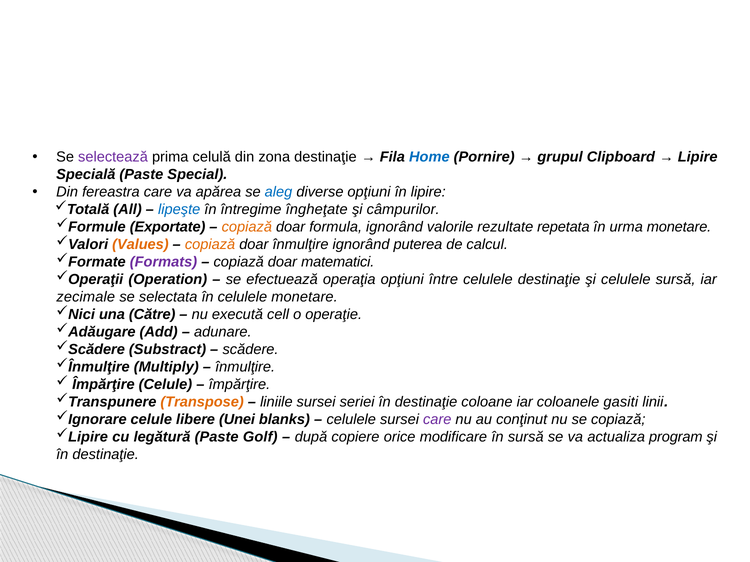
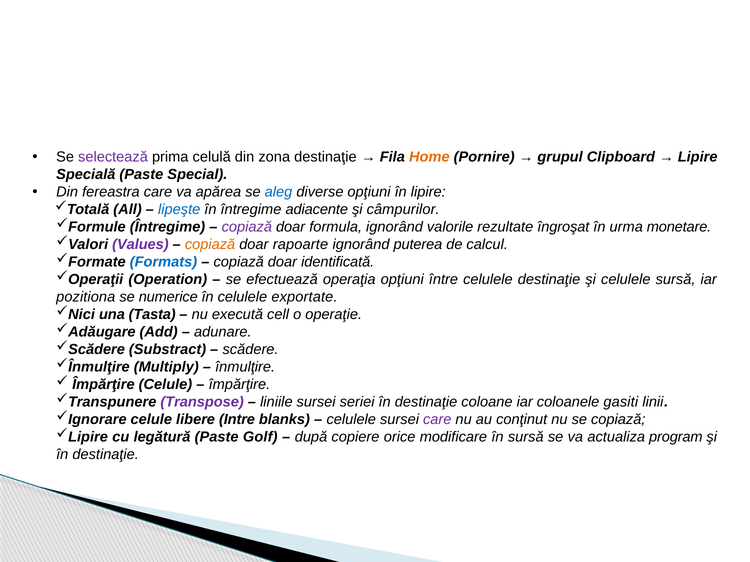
Home colour: blue -> orange
îngheţate: îngheţate -> adiacente
Exportate at (168, 227): Exportate -> Întregime
copiază at (247, 227) colour: orange -> purple
repetata: repetata -> îngroşat
Values colour: orange -> purple
doar înmulţire: înmulţire -> rapoarte
Formats colour: purple -> blue
matematici: matematici -> identificată
zecimale: zecimale -> pozitiona
selectata: selectata -> numerice
celulele monetare: monetare -> exportate
Către: Către -> Tasta
Transpose colour: orange -> purple
Unei: Unei -> Intre
